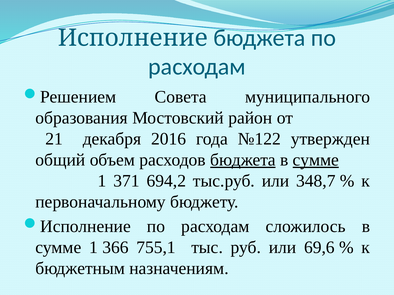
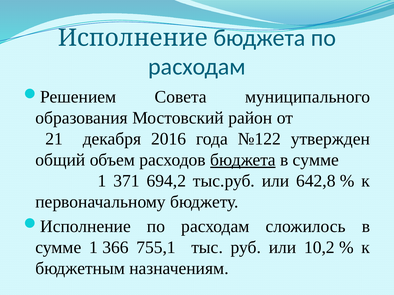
сумме at (316, 160) underline: present -> none
348,7: 348,7 -> 642,8
69,6: 69,6 -> 10,2
